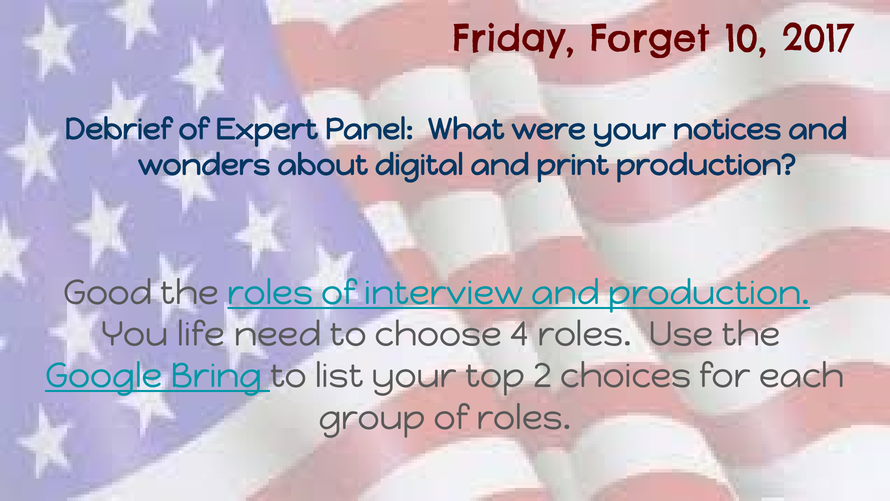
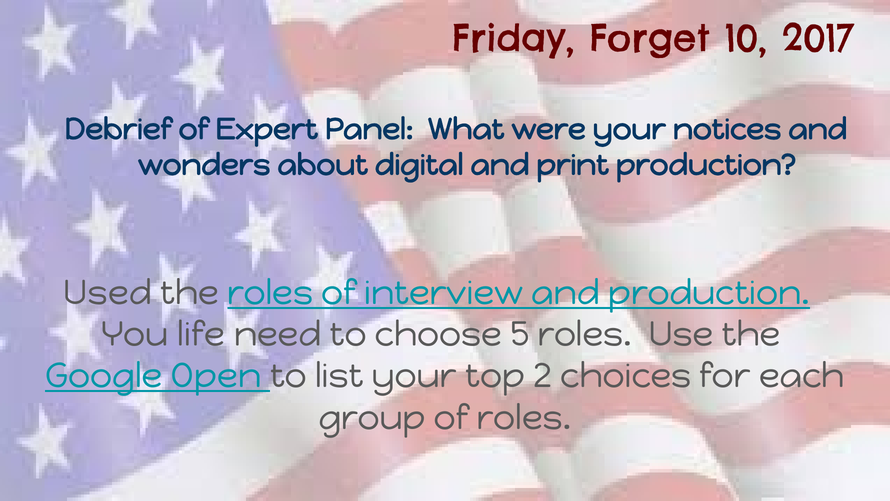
Good: Good -> Used
4: 4 -> 5
Bring: Bring -> Open
